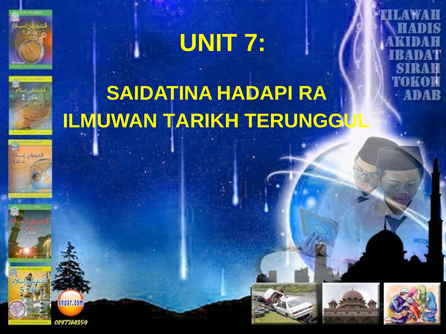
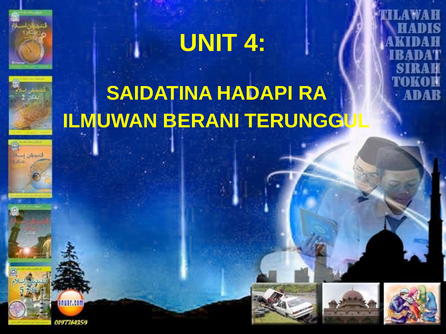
7: 7 -> 4
TARIKH: TARIKH -> BERANI
